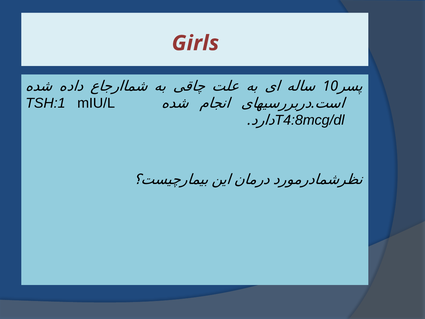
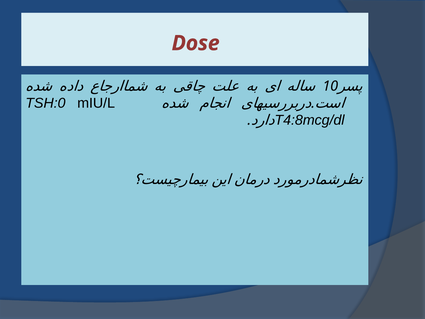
Girls: Girls -> Dose
TSH:1: TSH:1 -> TSH:0
